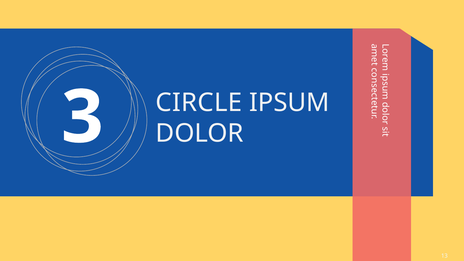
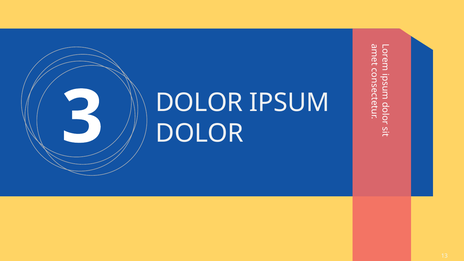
3 CIRCLE: CIRCLE -> DOLOR
